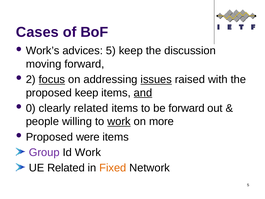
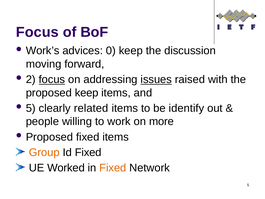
Cases at (37, 32): Cases -> Focus
advices 5: 5 -> 0
and underline: present -> none
0 at (31, 108): 0 -> 5
be forward: forward -> identify
work at (119, 121) underline: present -> none
Proposed were: were -> fixed
Group colour: purple -> orange
Id Work: Work -> Fixed
UE Related: Related -> Worked
